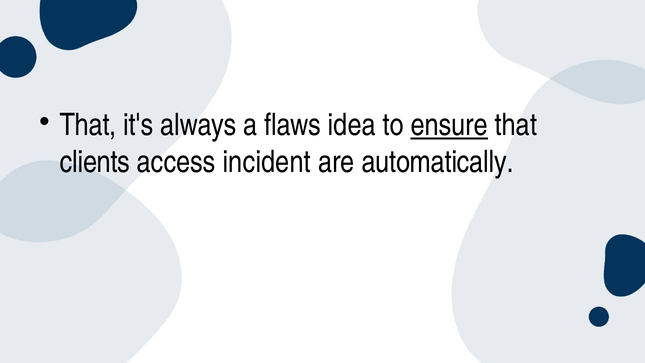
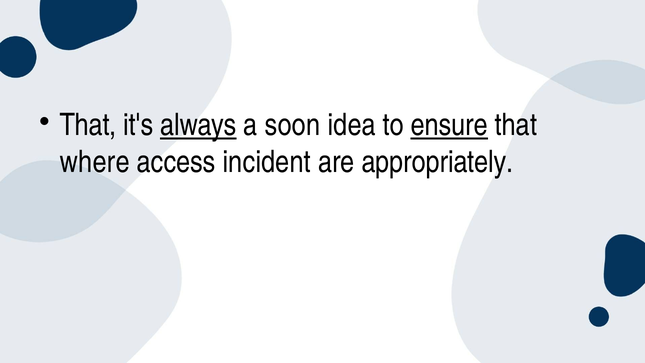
always underline: none -> present
flaws: flaws -> soon
clients: clients -> where
automatically: automatically -> appropriately
